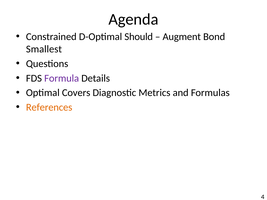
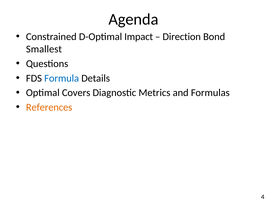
Should: Should -> Impact
Augment: Augment -> Direction
Formula colour: purple -> blue
